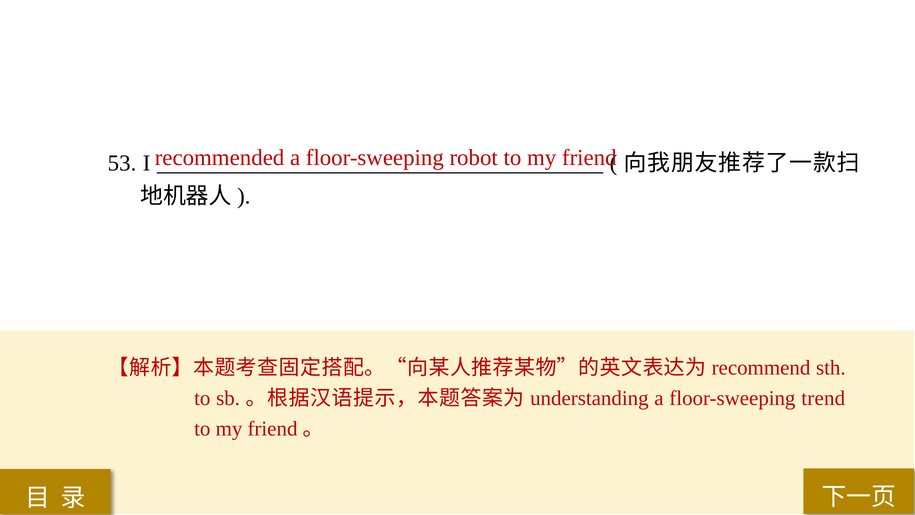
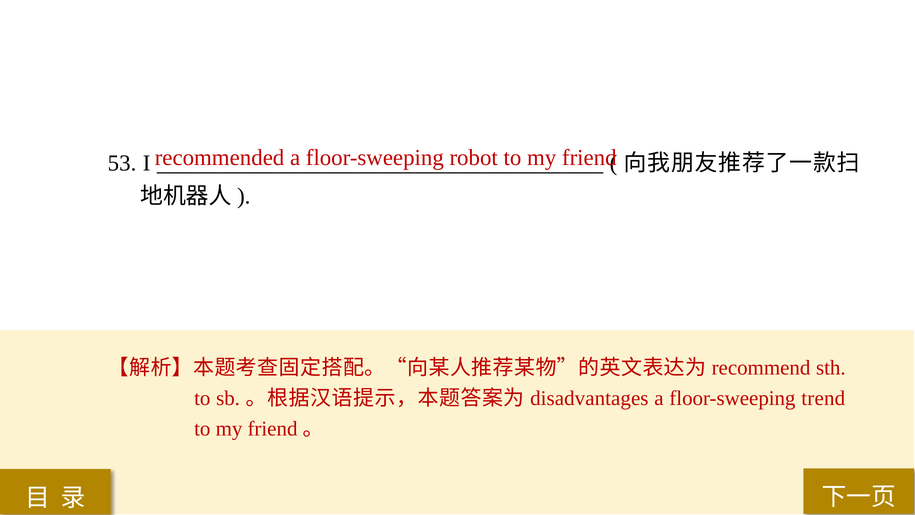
understanding: understanding -> disadvantages
